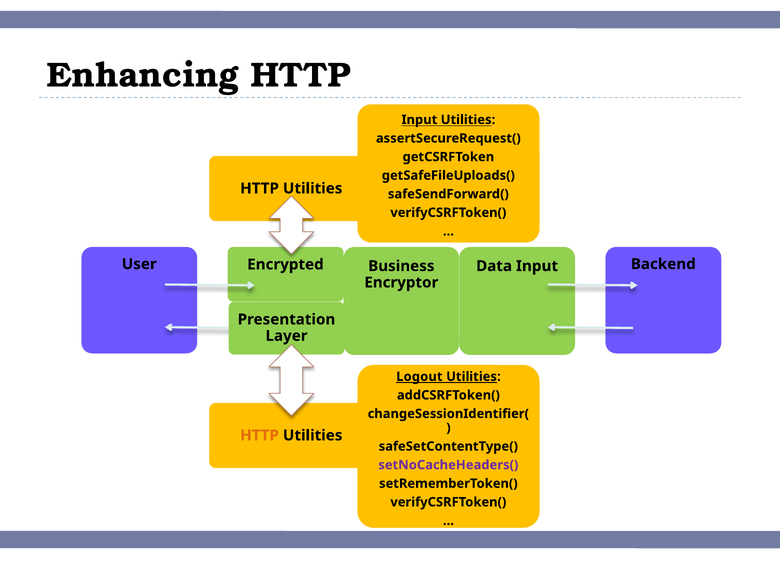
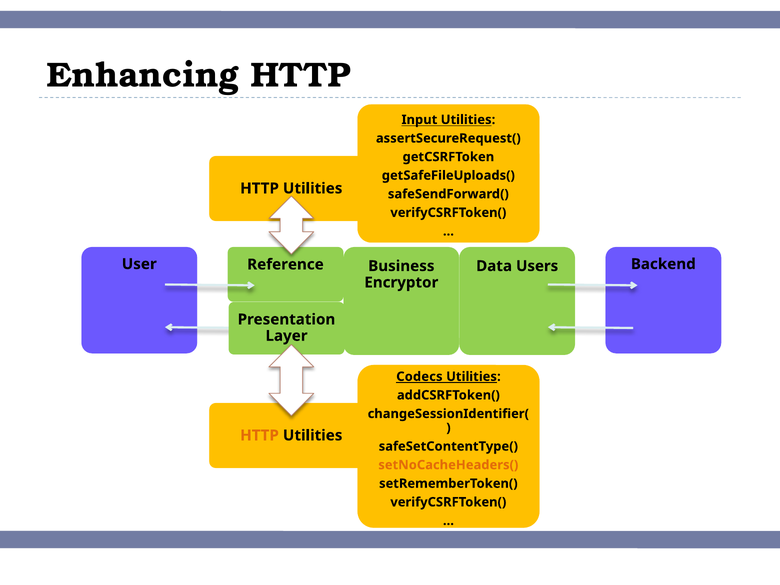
Data Input: Input -> Users
Encrypted: Encrypted -> Reference
Logout: Logout -> Codecs
setNoCacheHeaders( colour: purple -> orange
